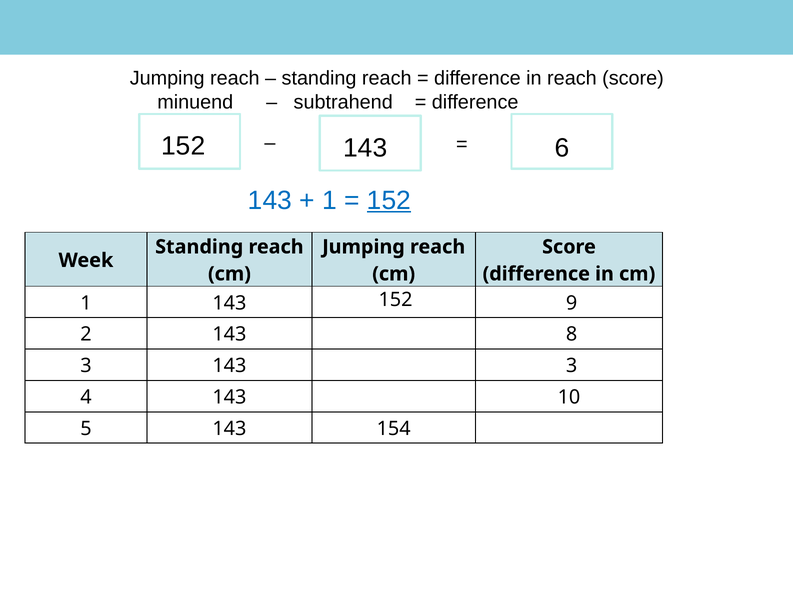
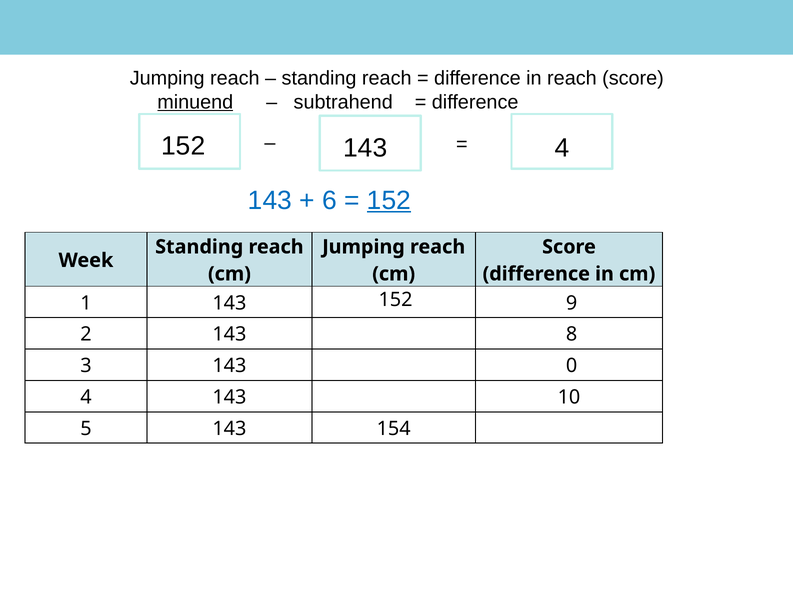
minuend underline: none -> present
143 6: 6 -> 4
1 at (329, 200): 1 -> 6
143 3: 3 -> 0
